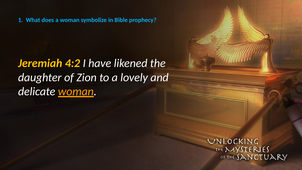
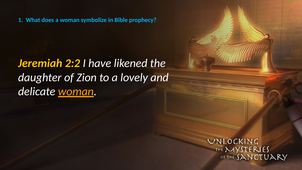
4:2: 4:2 -> 2:2
